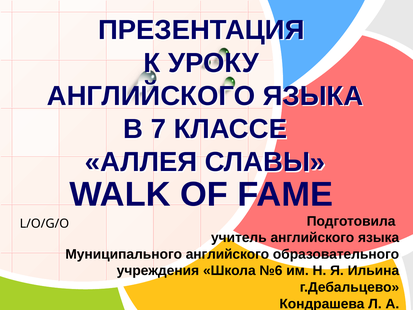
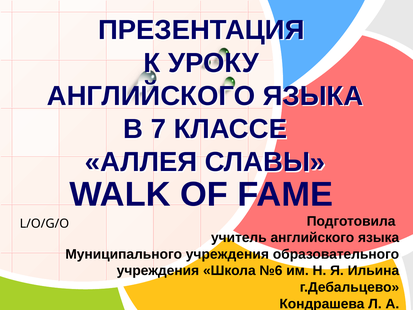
Муниципального английского: английского -> учреждения
